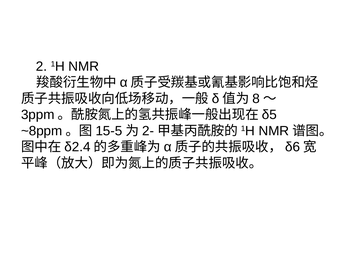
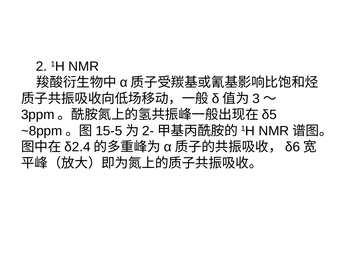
8: 8 -> 3
